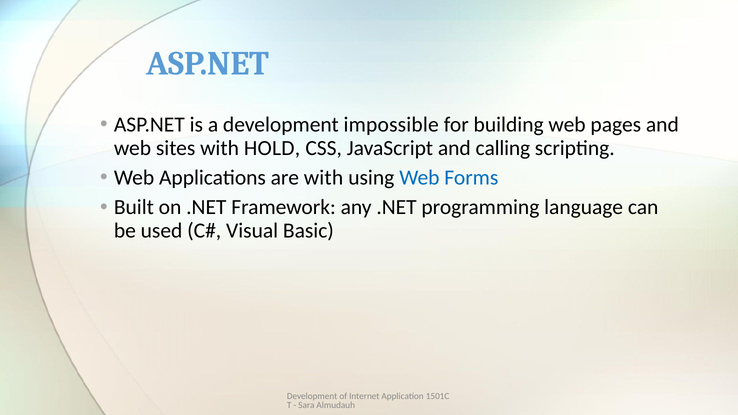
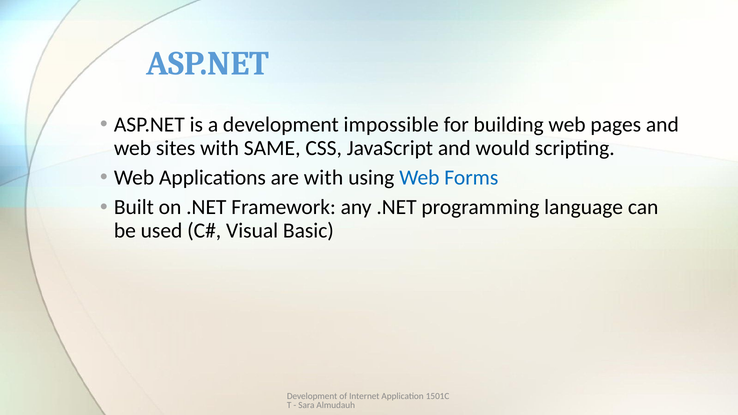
HOLD: HOLD -> SAME
calling: calling -> would
